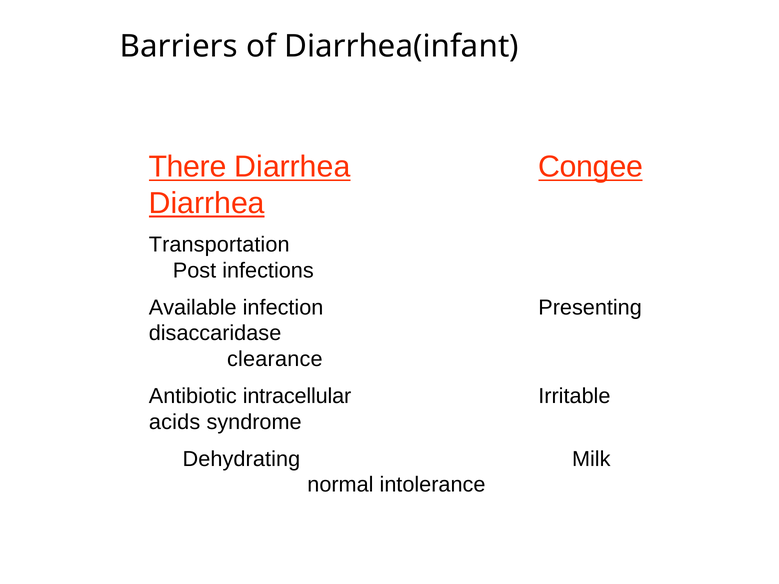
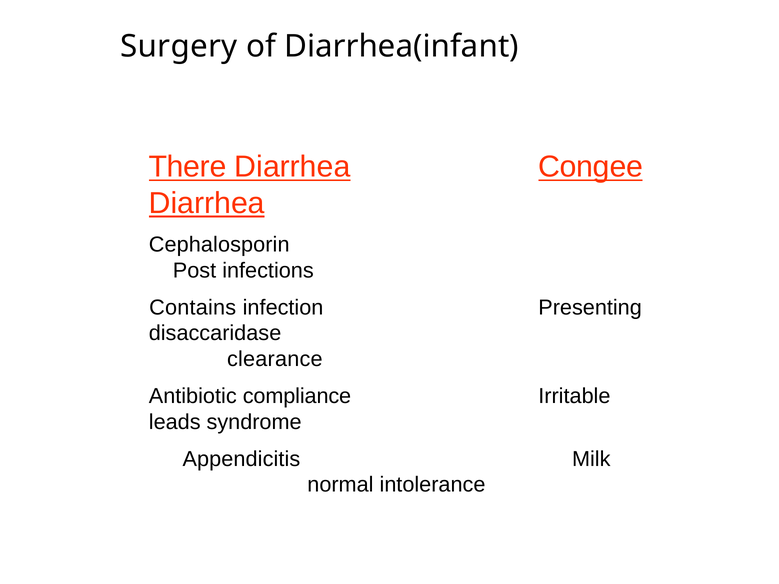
Barriers: Barriers -> Surgery
Transportation: Transportation -> Cephalosporin
Available: Available -> Contains
intracellular: intracellular -> compliance
acids: acids -> leads
Dehydrating: Dehydrating -> Appendicitis
